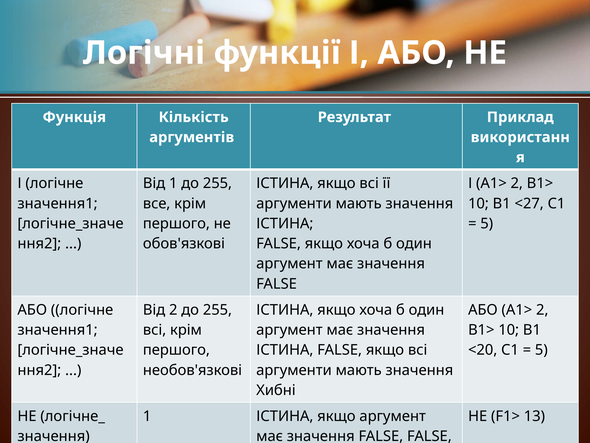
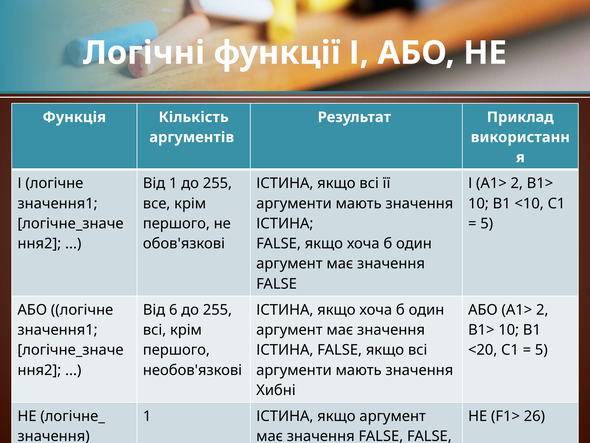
<27: <27 -> <10
Від 2: 2 -> 6
13: 13 -> 26
